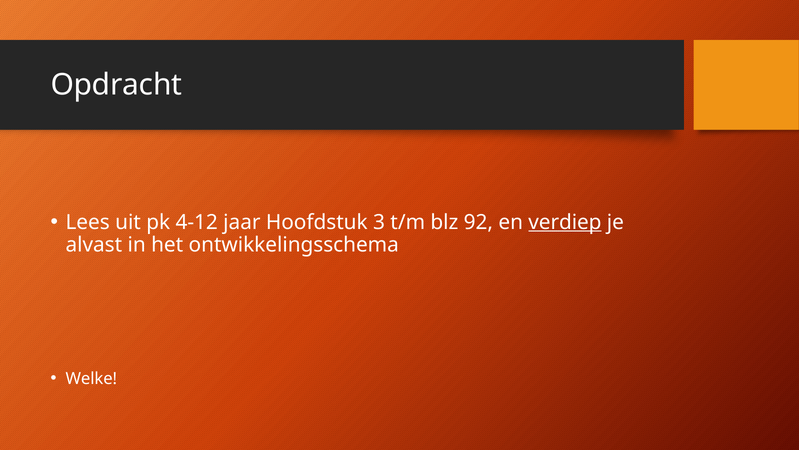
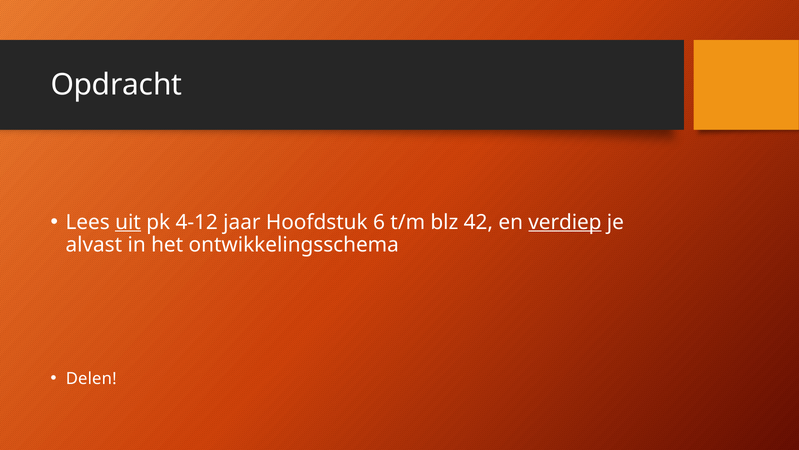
uit underline: none -> present
3: 3 -> 6
92: 92 -> 42
Welke: Welke -> Delen
